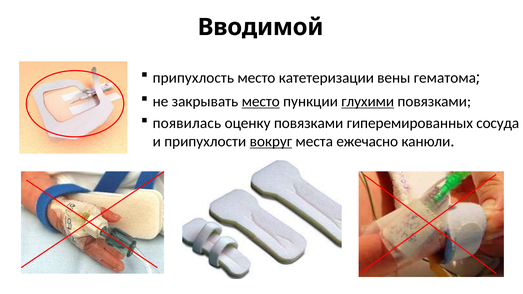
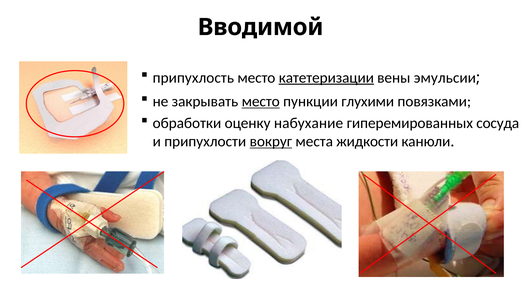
катетеризации underline: none -> present
гематома: гематома -> эмульсии
глухими underline: present -> none
появилась: появилась -> обработки
оценку повязками: повязками -> набухание
ежечасно: ежечасно -> жидкости
